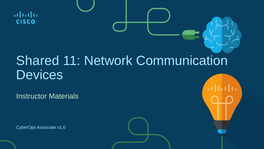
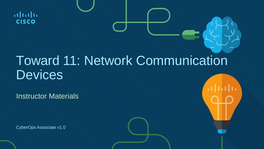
Shared: Shared -> Toward
